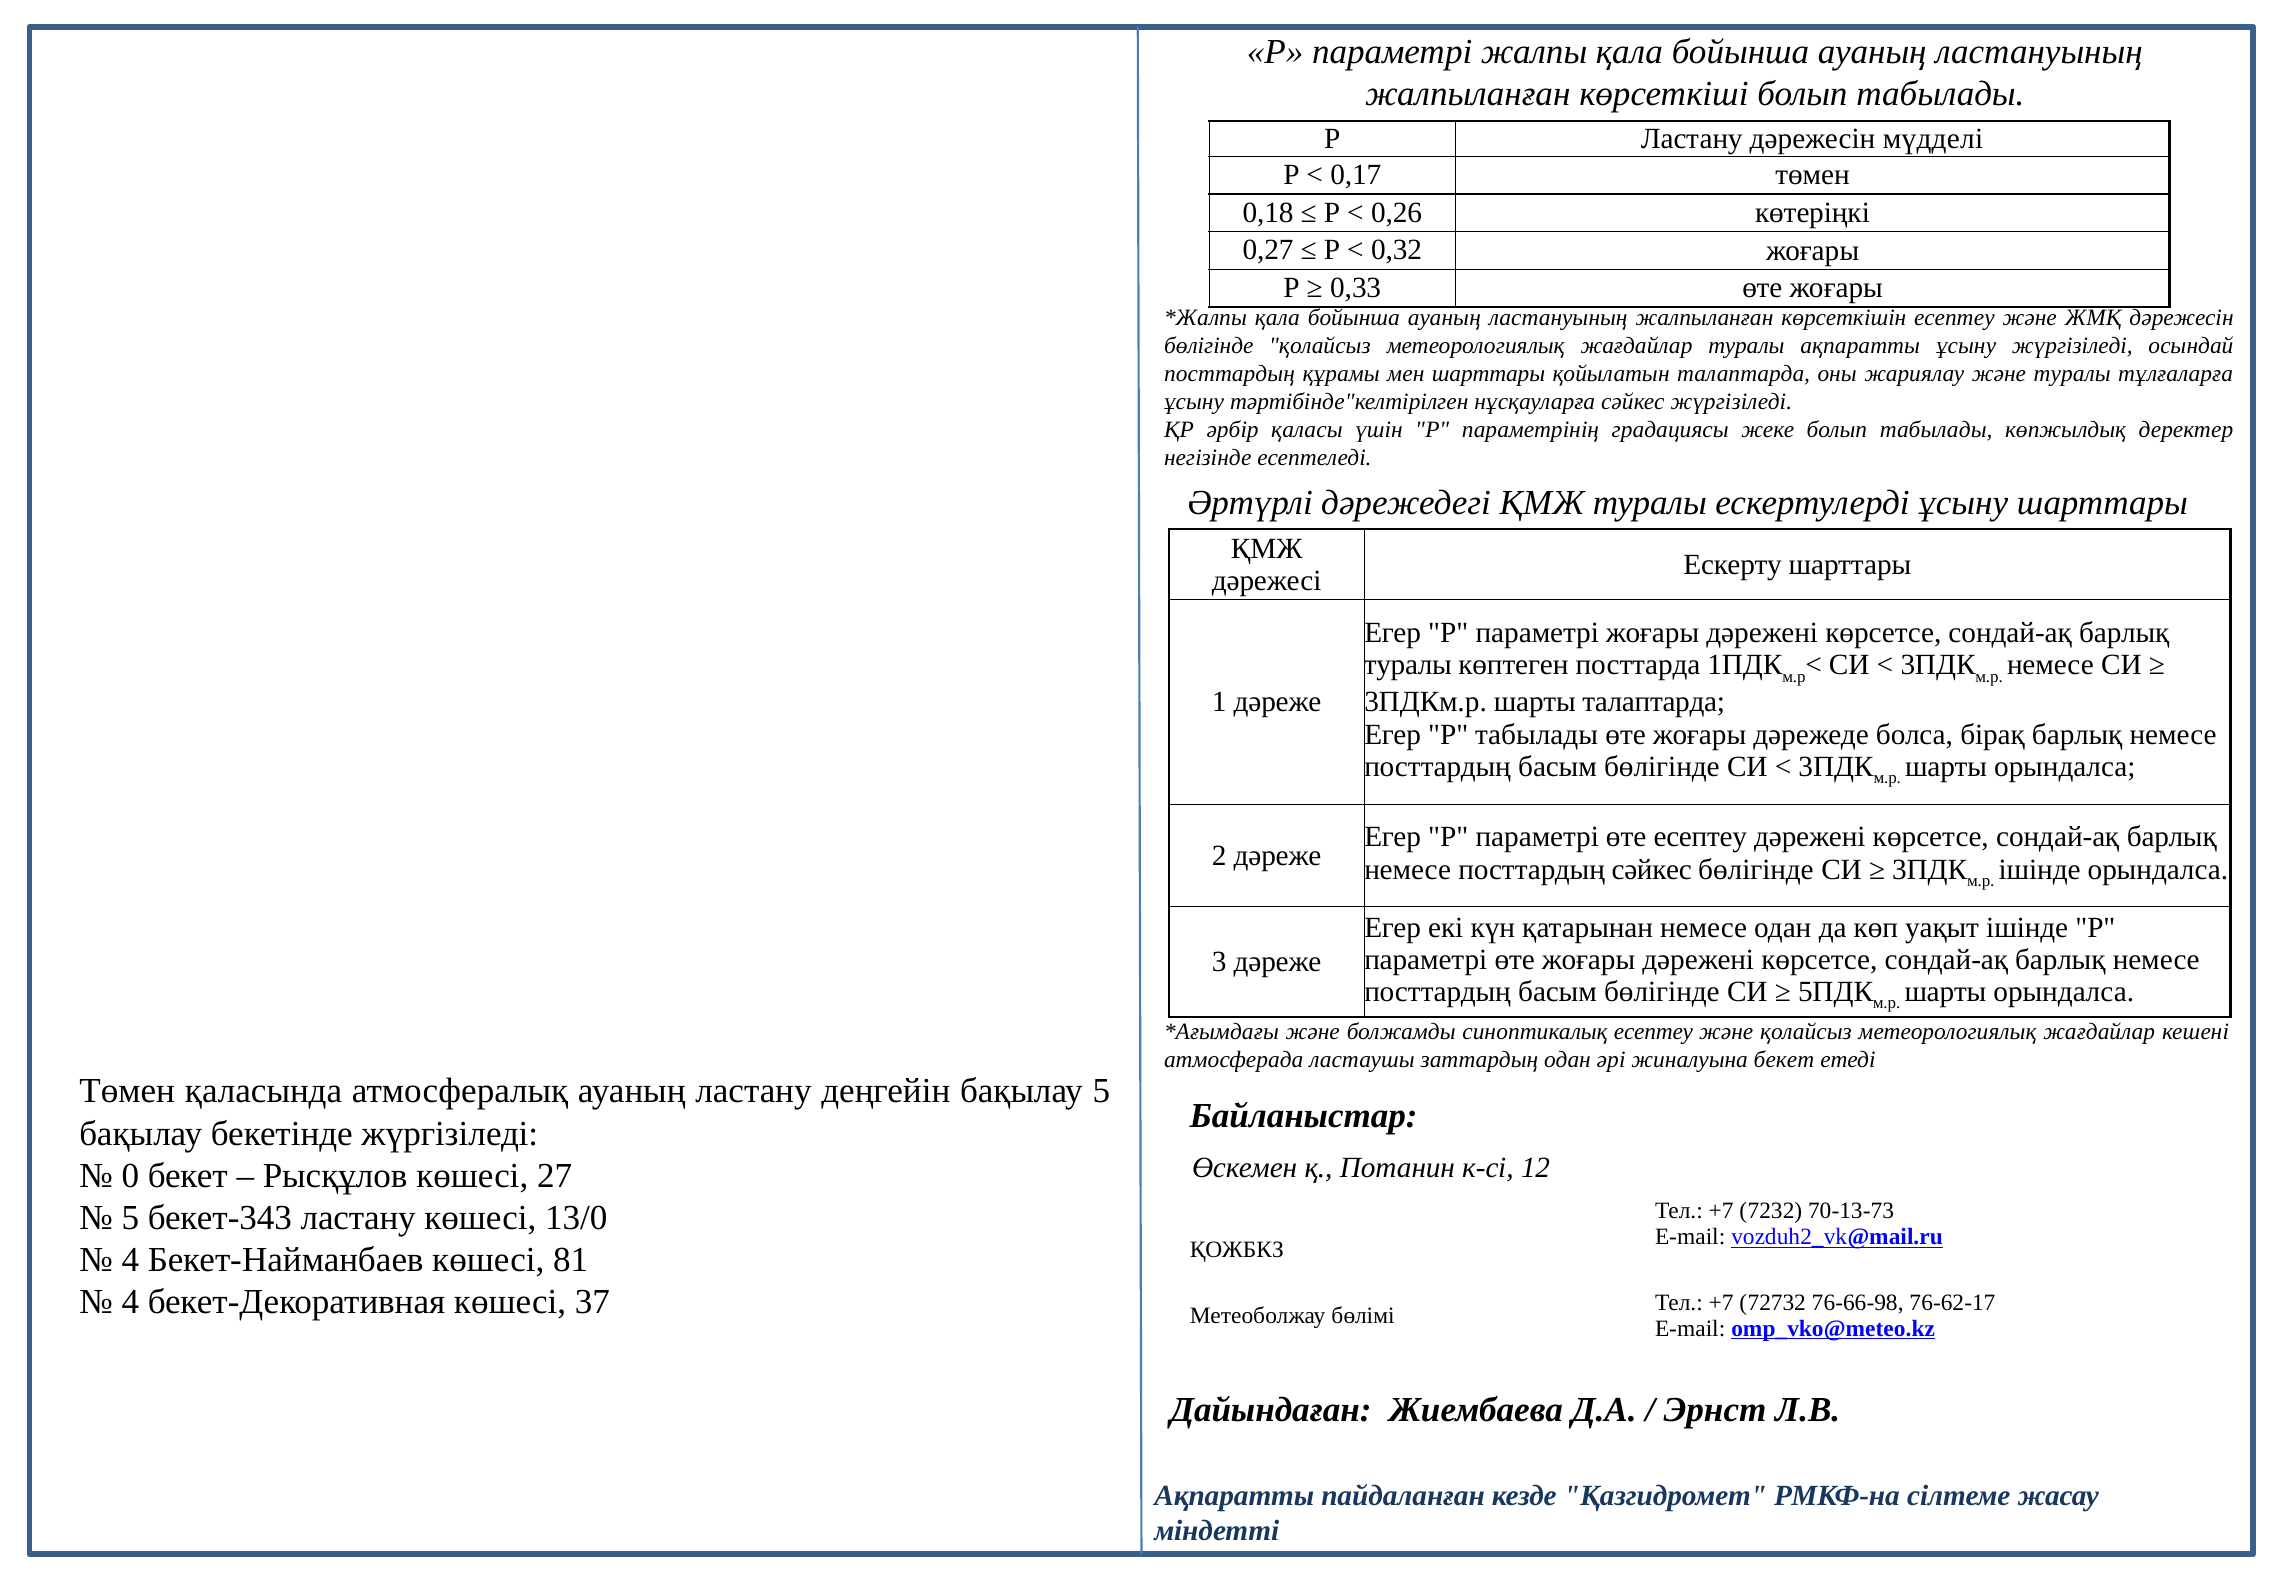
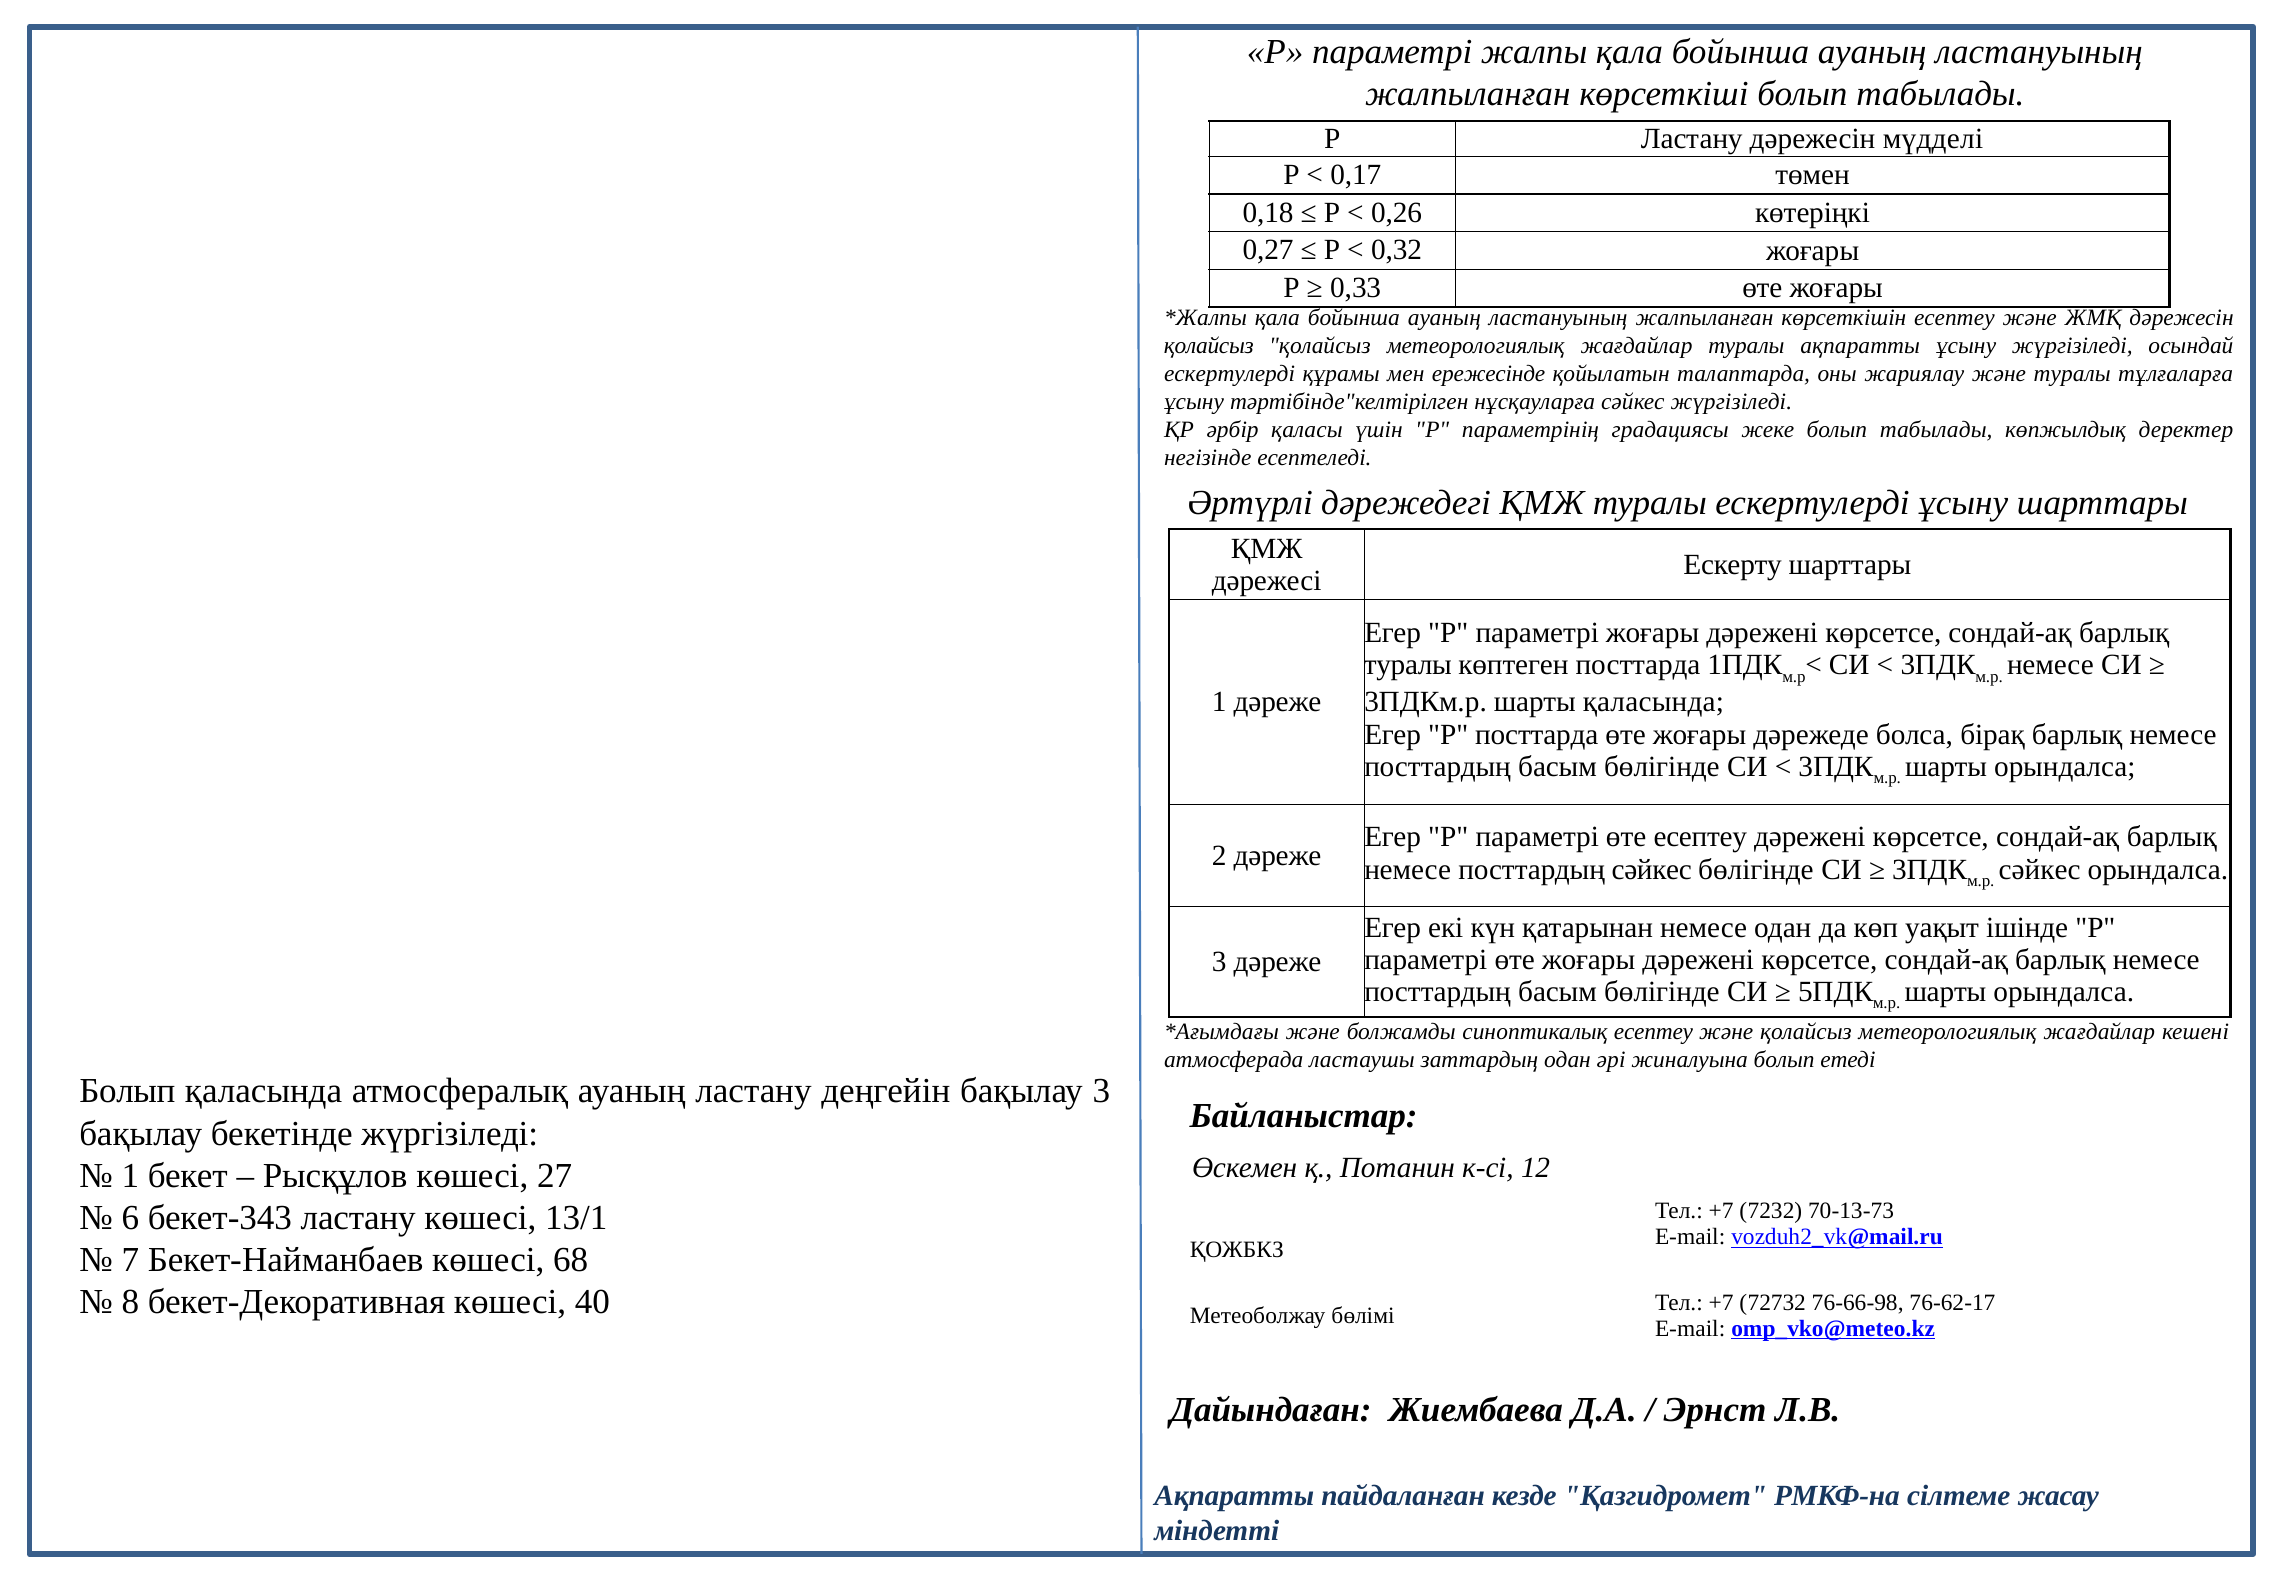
бөлігінде at (1209, 346): бөлігінде -> қолайсыз
посттардың at (1229, 374): посттардың -> ескертулерді
мен шарттары: шарттары -> ережесінде
шарты талаптарда: талаптарда -> қаласында
P табылады: табылады -> посттарда
ішінде at (2040, 869): ішінде -> сәйкес
жиналуына бекет: бекет -> болып
Төмен at (127, 1091): Төмен -> Болып
бақылау 5: 5 -> 3
0 at (130, 1175): 0 -> 1
5 at (130, 1217): 5 -> 6
13/0: 13/0 -> 13/1
4 at (130, 1260): 4 -> 7
81: 81 -> 68
4 at (130, 1302): 4 -> 8
37: 37 -> 40
